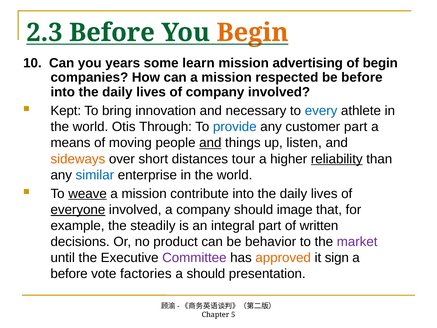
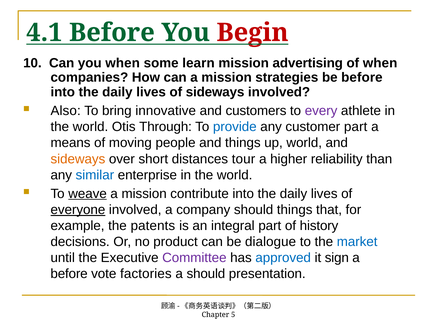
2.3: 2.3 -> 4.1
Begin at (253, 33) colour: orange -> red
you years: years -> when
of begin: begin -> when
respected: respected -> strategies
of company: company -> sideways
Kept: Kept -> Also
innovation: innovation -> innovative
necessary: necessary -> customers
every colour: blue -> purple
and at (210, 143) underline: present -> none
up listen: listen -> world
reliability underline: present -> none
should image: image -> things
steadily: steadily -> patents
written: written -> history
behavior: behavior -> dialogue
market colour: purple -> blue
approved colour: orange -> blue
